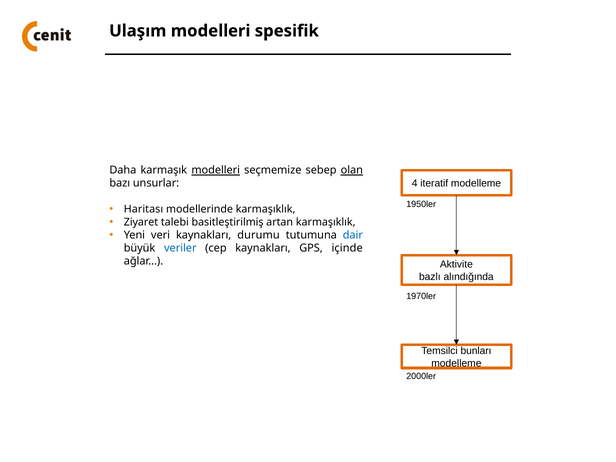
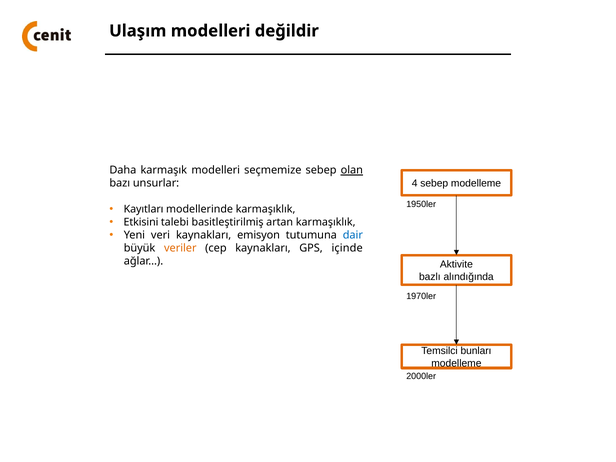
spesifik: spesifik -> değildir
modelleri at (216, 170) underline: present -> none
4 iteratif: iteratif -> sebep
Haritası: Haritası -> Kayıtları
Ziyaret: Ziyaret -> Etkisini
durumu: durumu -> emisyon
veriler colour: blue -> orange
